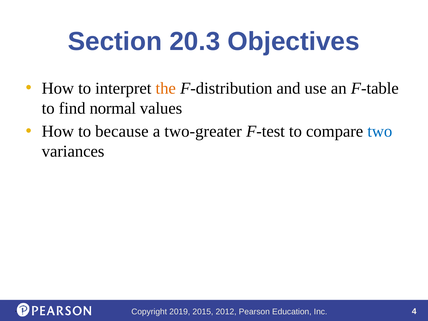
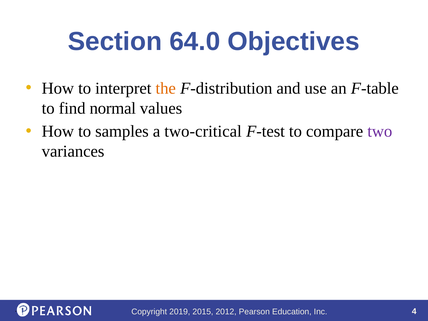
20.3: 20.3 -> 64.0
because: because -> samples
two-greater: two-greater -> two-critical
two colour: blue -> purple
